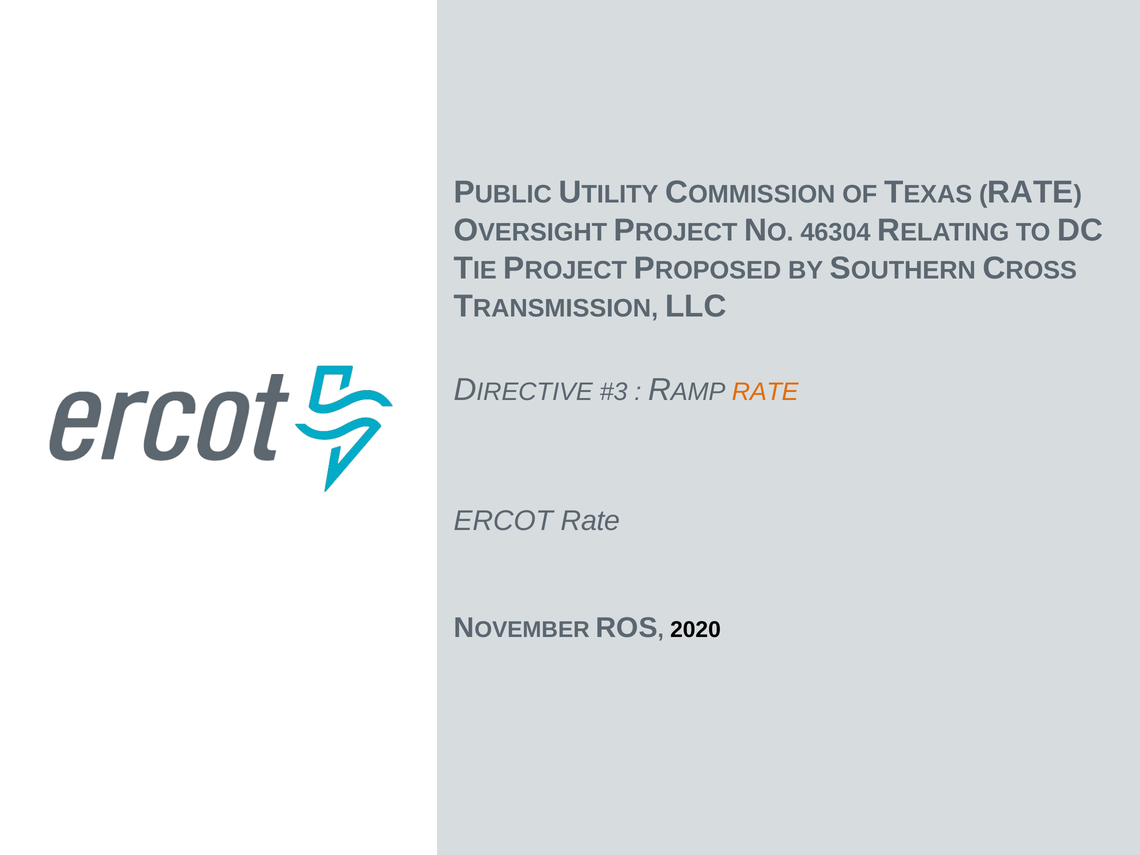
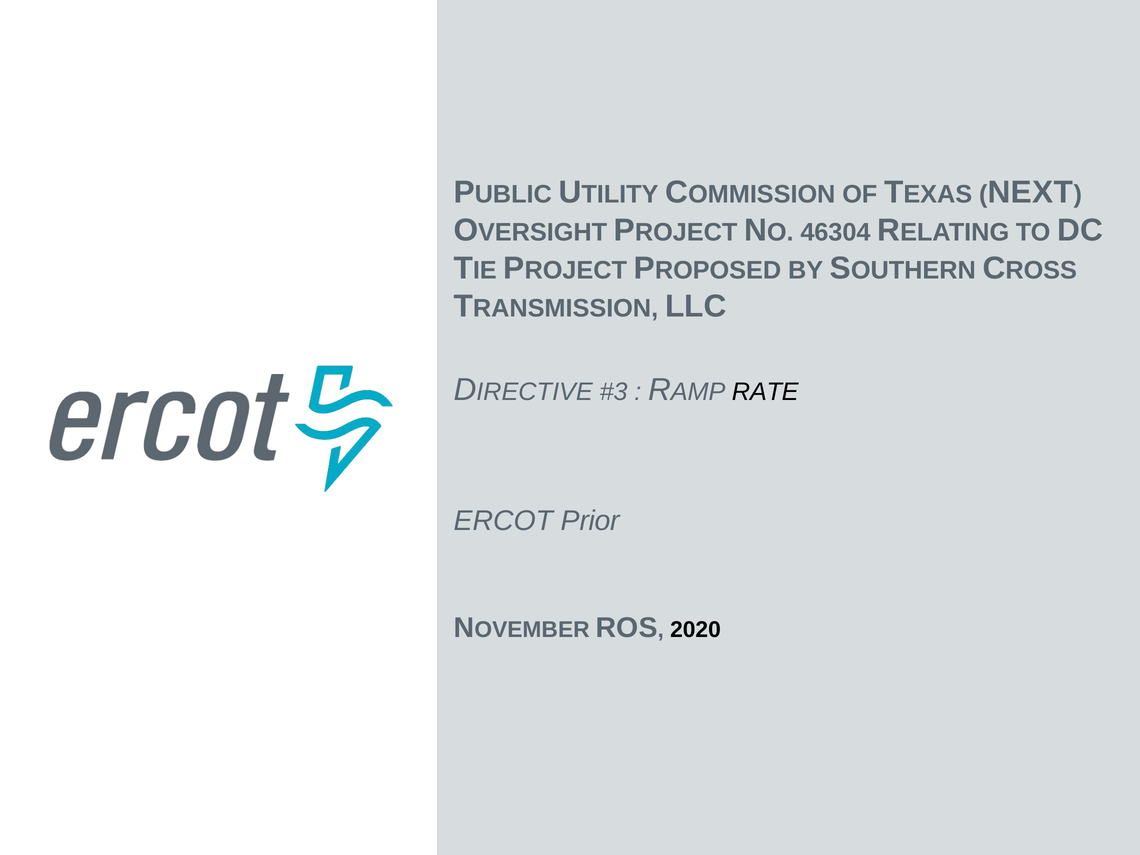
RATE at (1030, 192): RATE -> NEXT
RATE at (765, 392) colour: orange -> black
ERCOT Rate: Rate -> Prior
